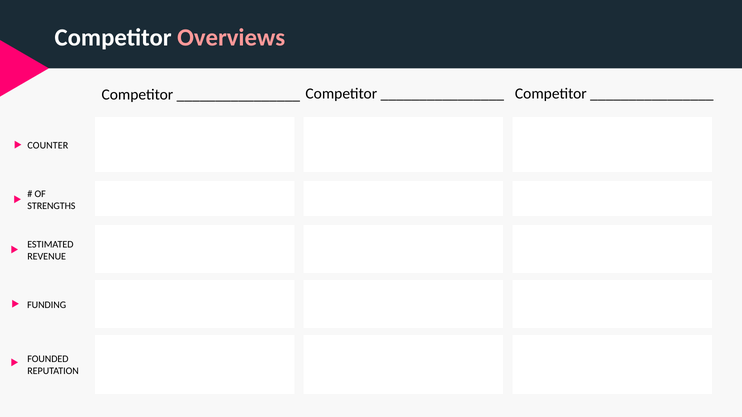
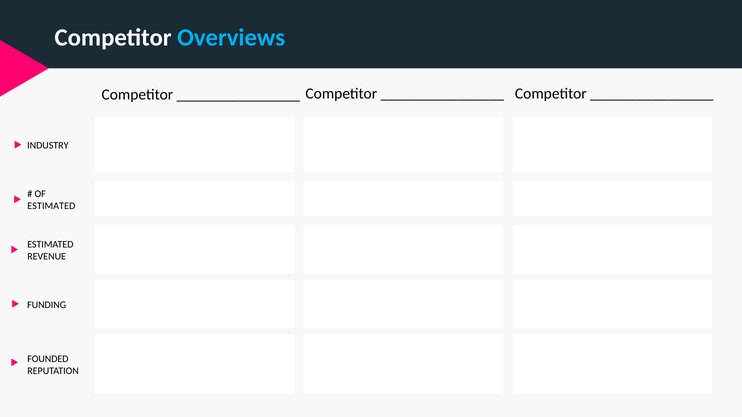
Overviews colour: pink -> light blue
COUNTER: COUNTER -> INDUSTRY
STRENGTHS at (51, 206): STRENGTHS -> ESTIMATED
